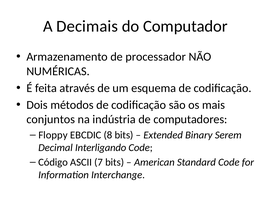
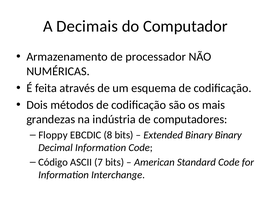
conjuntos: conjuntos -> grandezas
Binary Serem: Serem -> Binary
Decimal Interligando: Interligando -> Information
